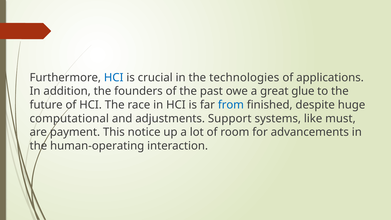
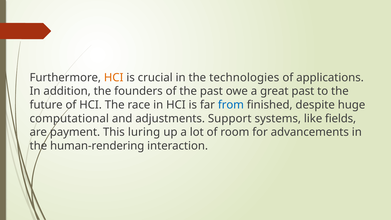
HCI at (114, 78) colour: blue -> orange
great glue: glue -> past
must: must -> fields
notice: notice -> luring
human-operating: human-operating -> human-rendering
